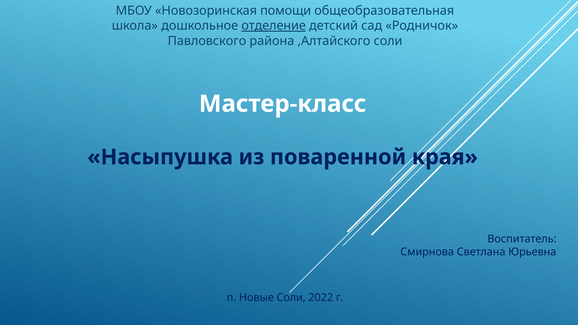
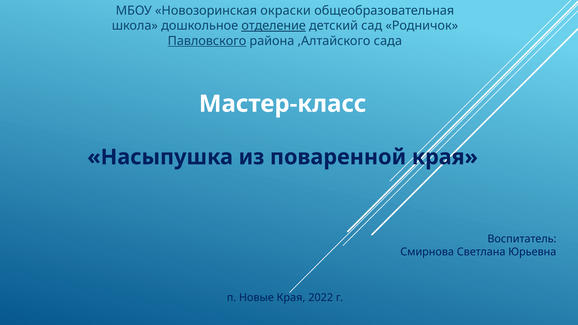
помощи: помощи -> окраски
Павловского underline: none -> present
,Алтайского соли: соли -> сада
Новые Соли: Соли -> Края
